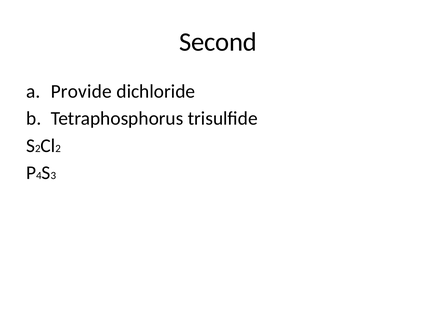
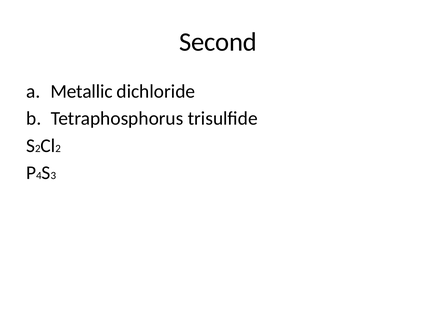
Provide: Provide -> Metallic
